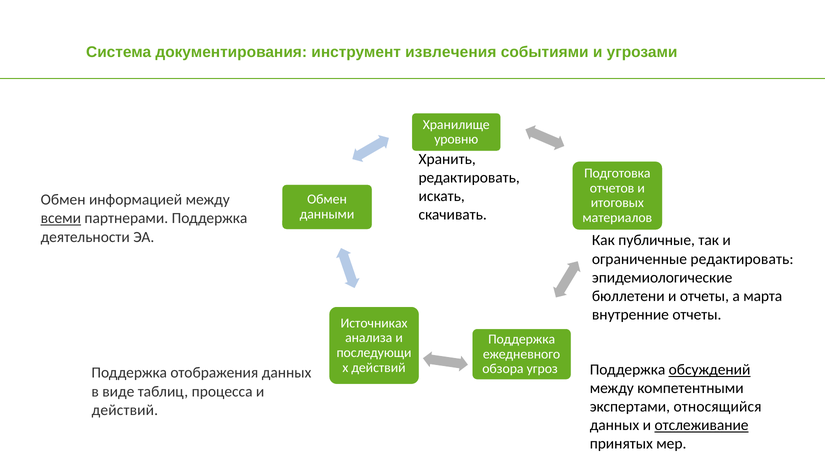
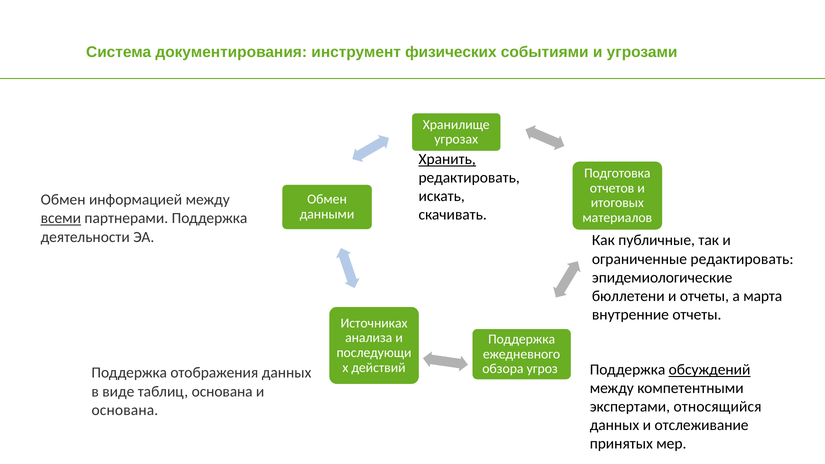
извлечения: извлечения -> физических
уровню: уровню -> угрозах
Хранить underline: none -> present
таблиц процесса: процесса -> основана
действий at (125, 410): действий -> основана
отслеживание underline: present -> none
